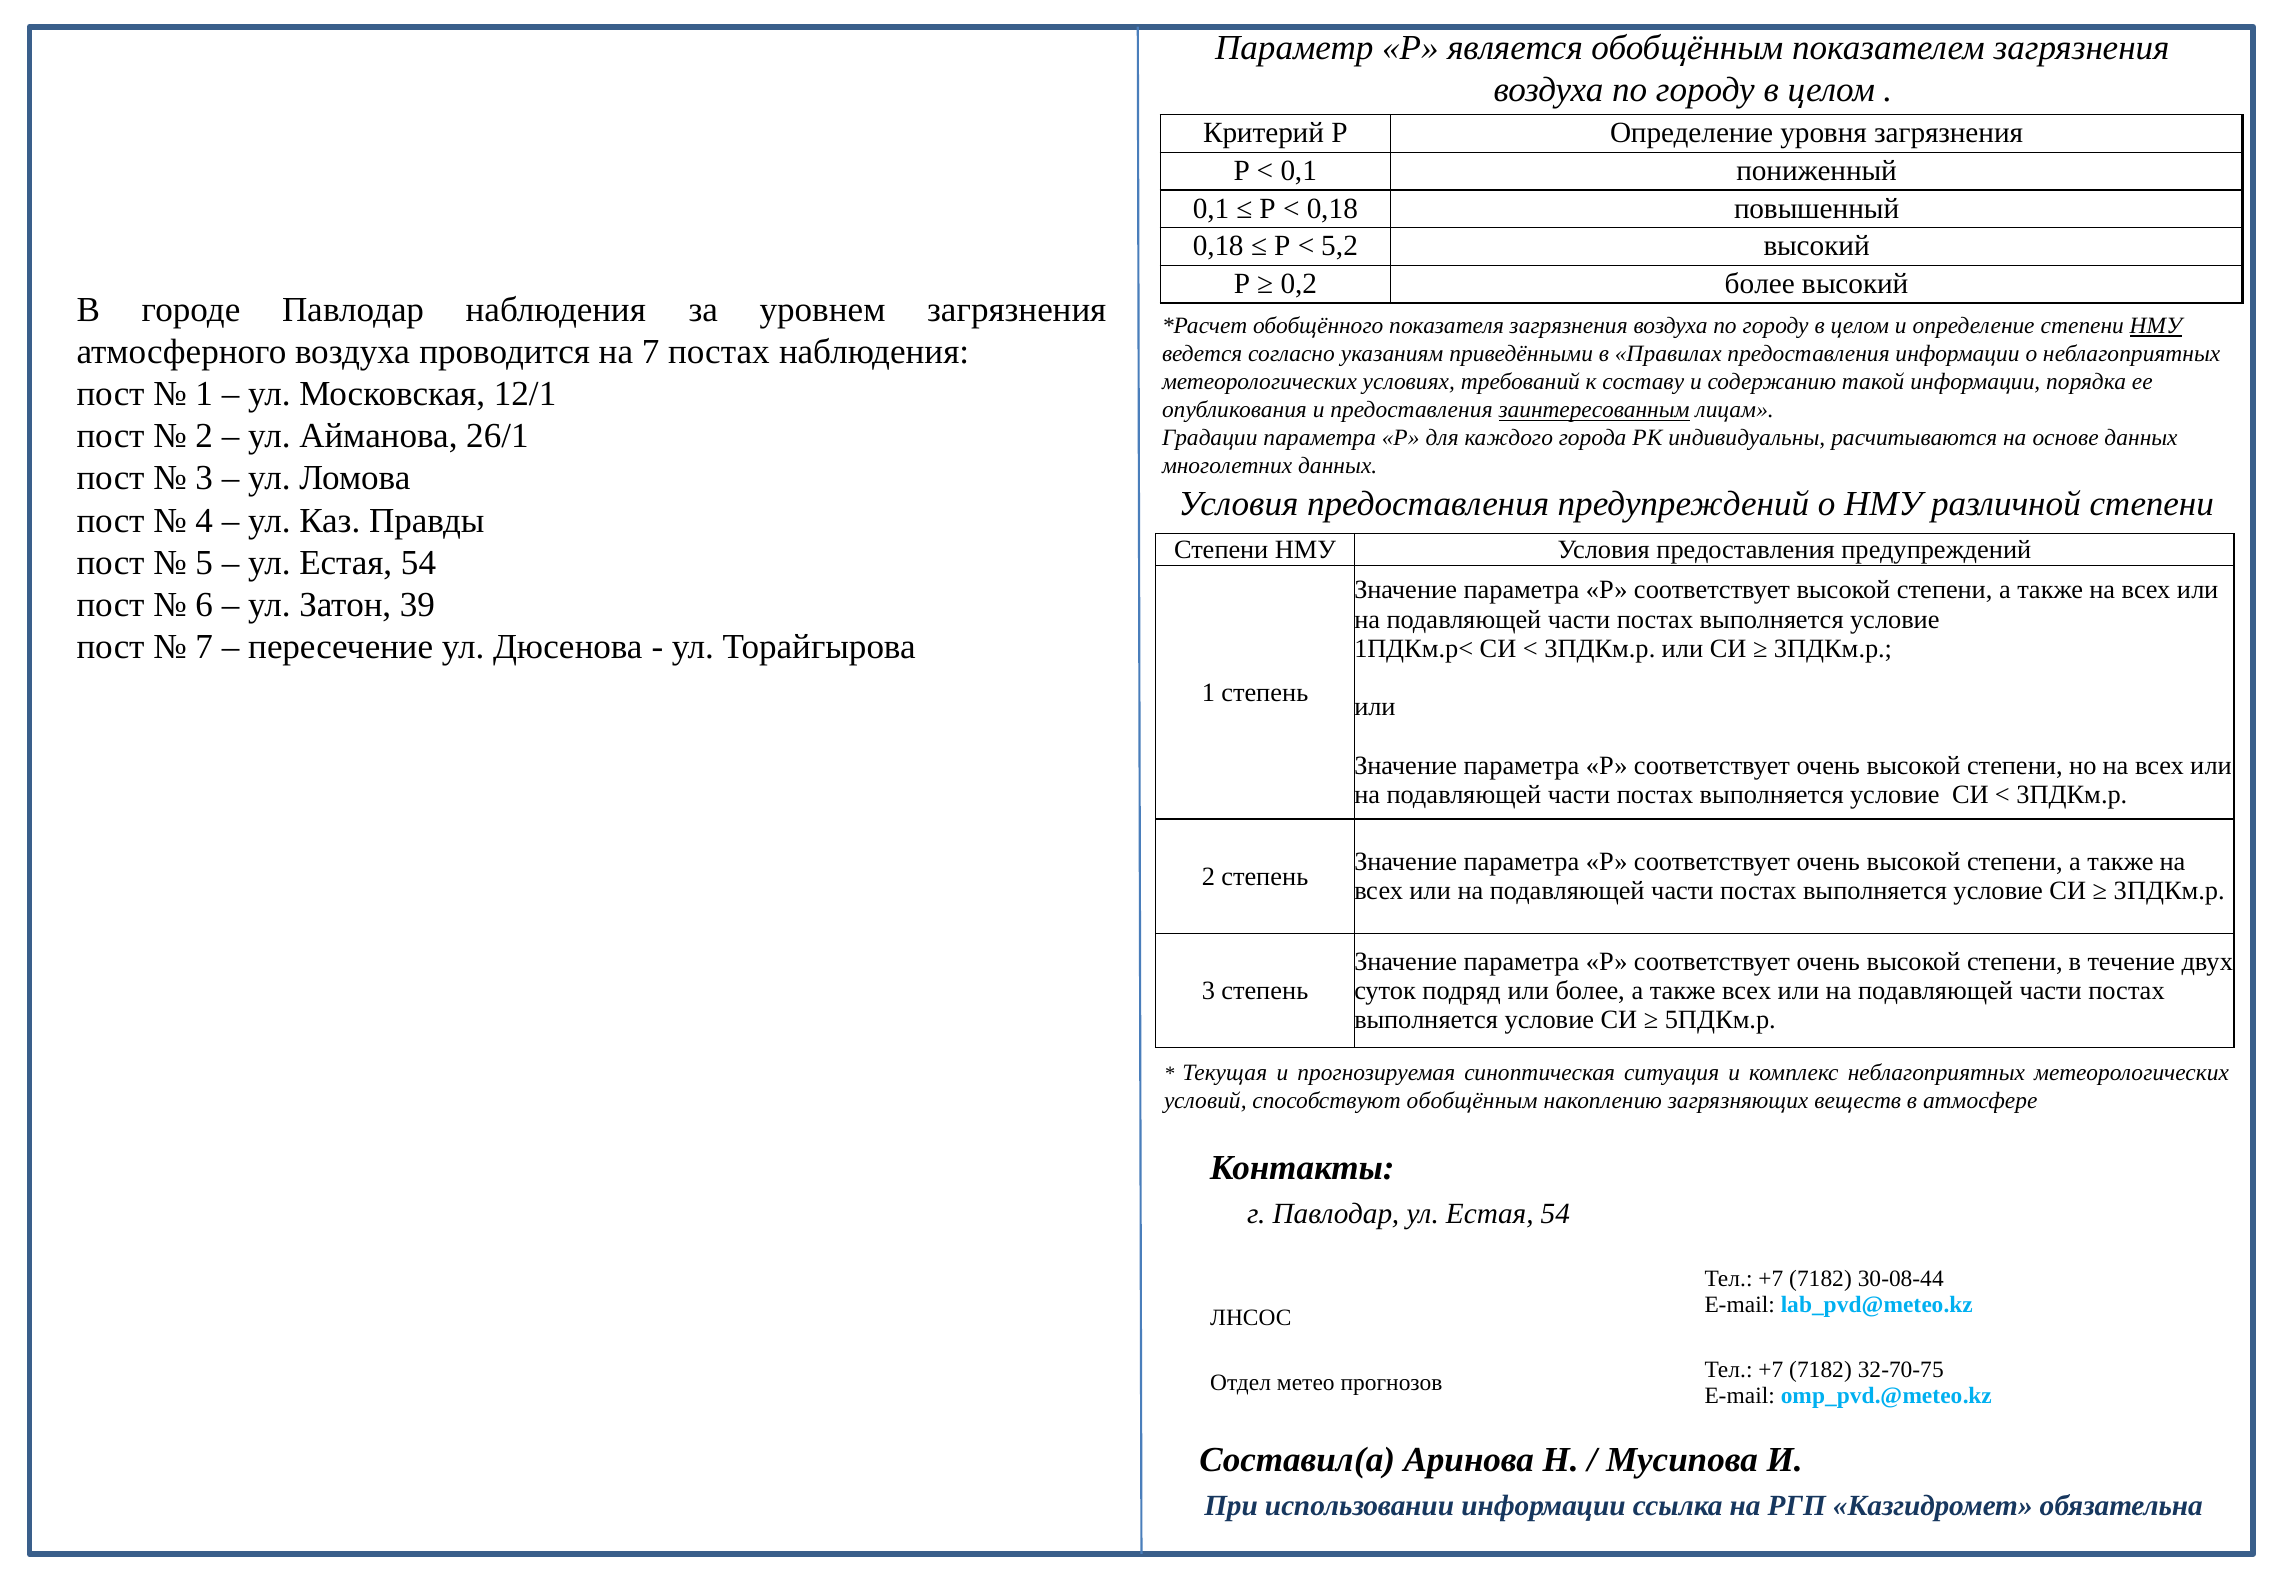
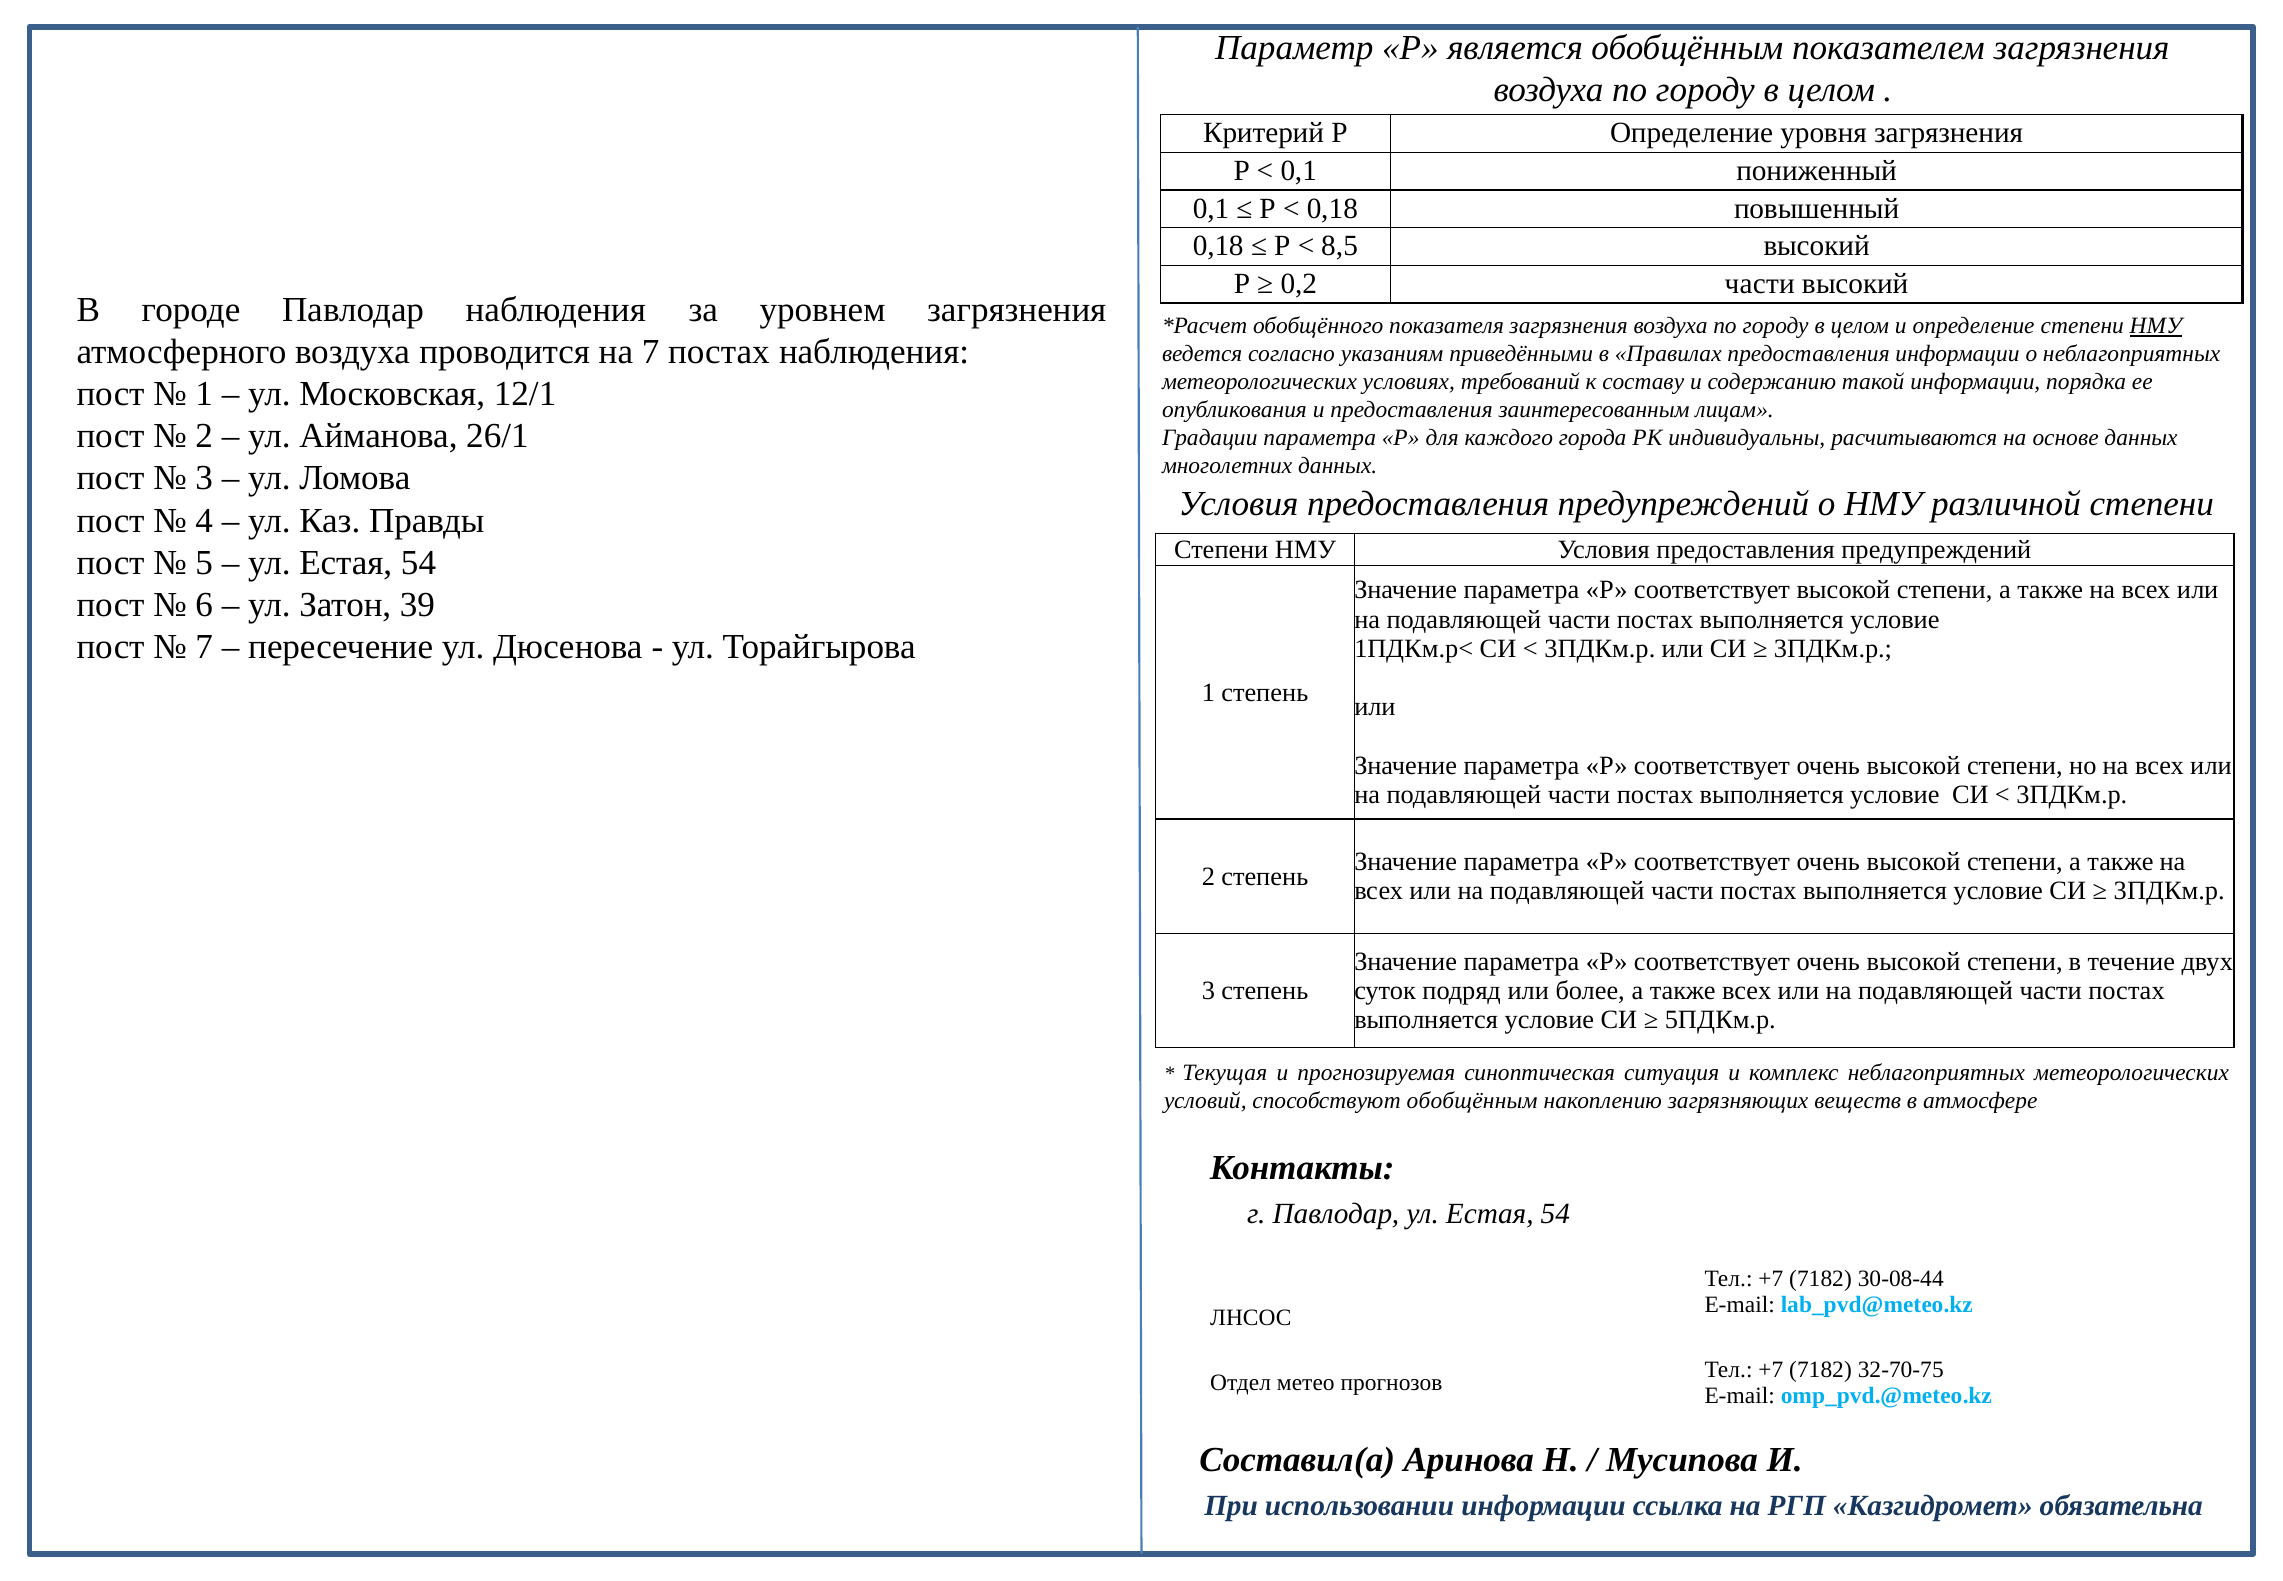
5,2: 5,2 -> 8,5
0,2 более: более -> части
заинтересованным underline: present -> none
